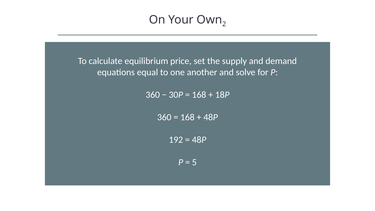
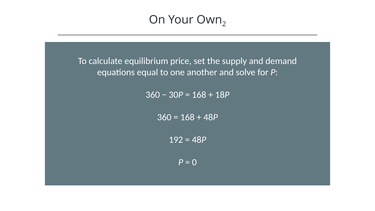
5: 5 -> 0
